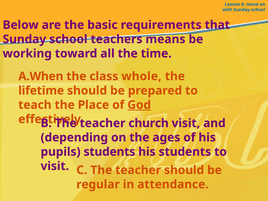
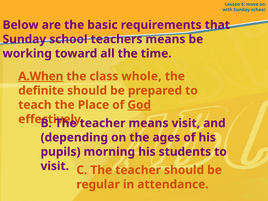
A.When underline: none -> present
lifetime: lifetime -> definite
teacher church: church -> means
pupils students: students -> morning
